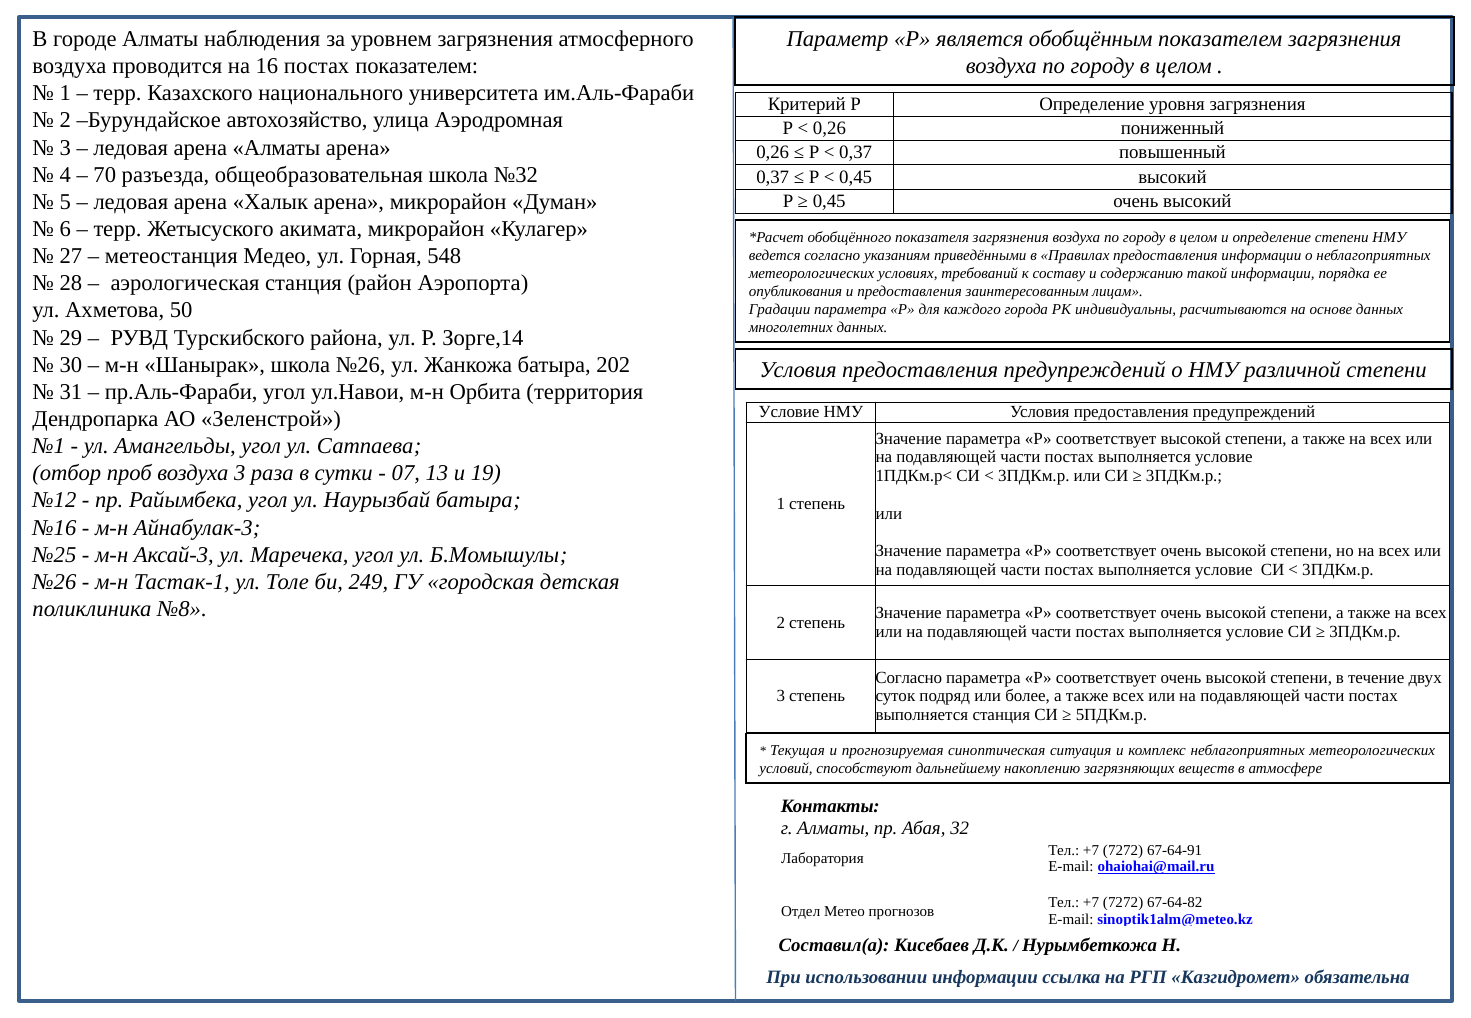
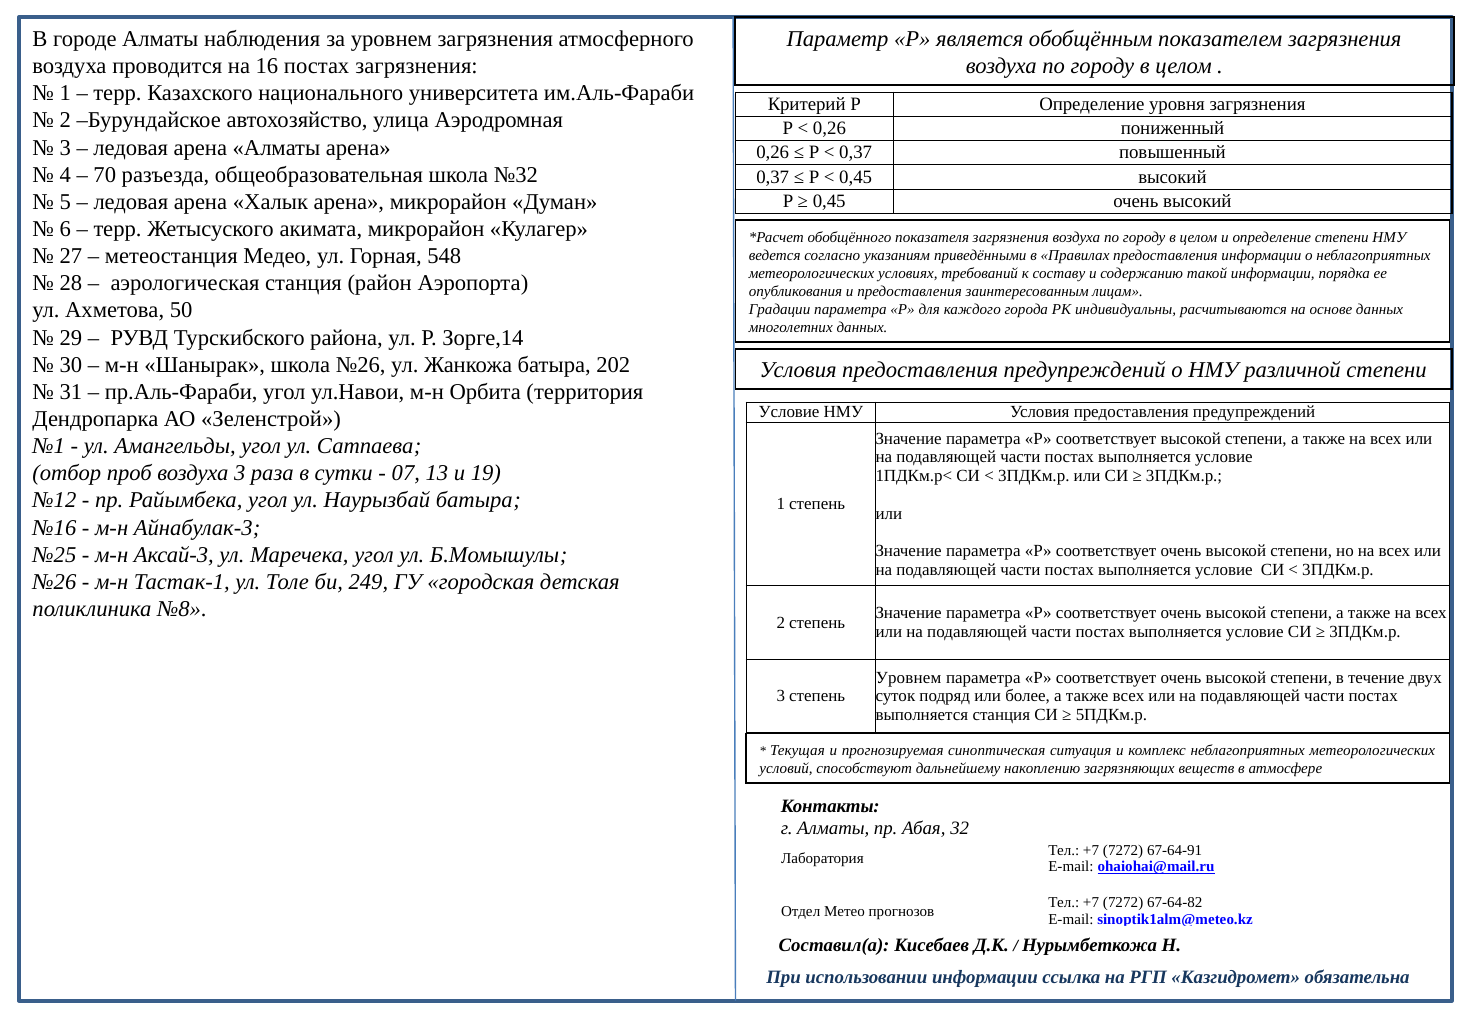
постах показателем: показателем -> загрязнения
Согласно at (909, 678): Согласно -> Уровнем
